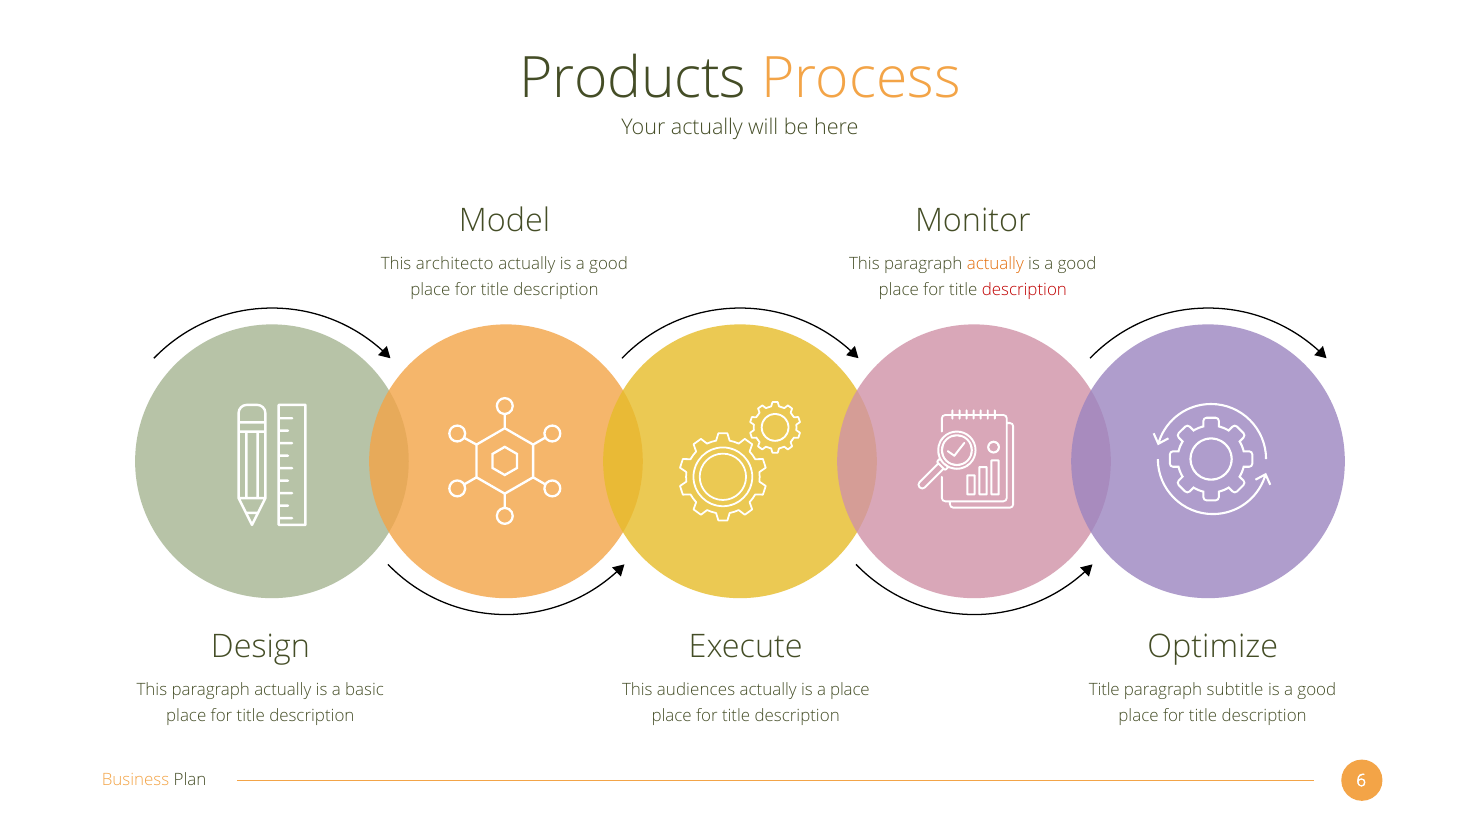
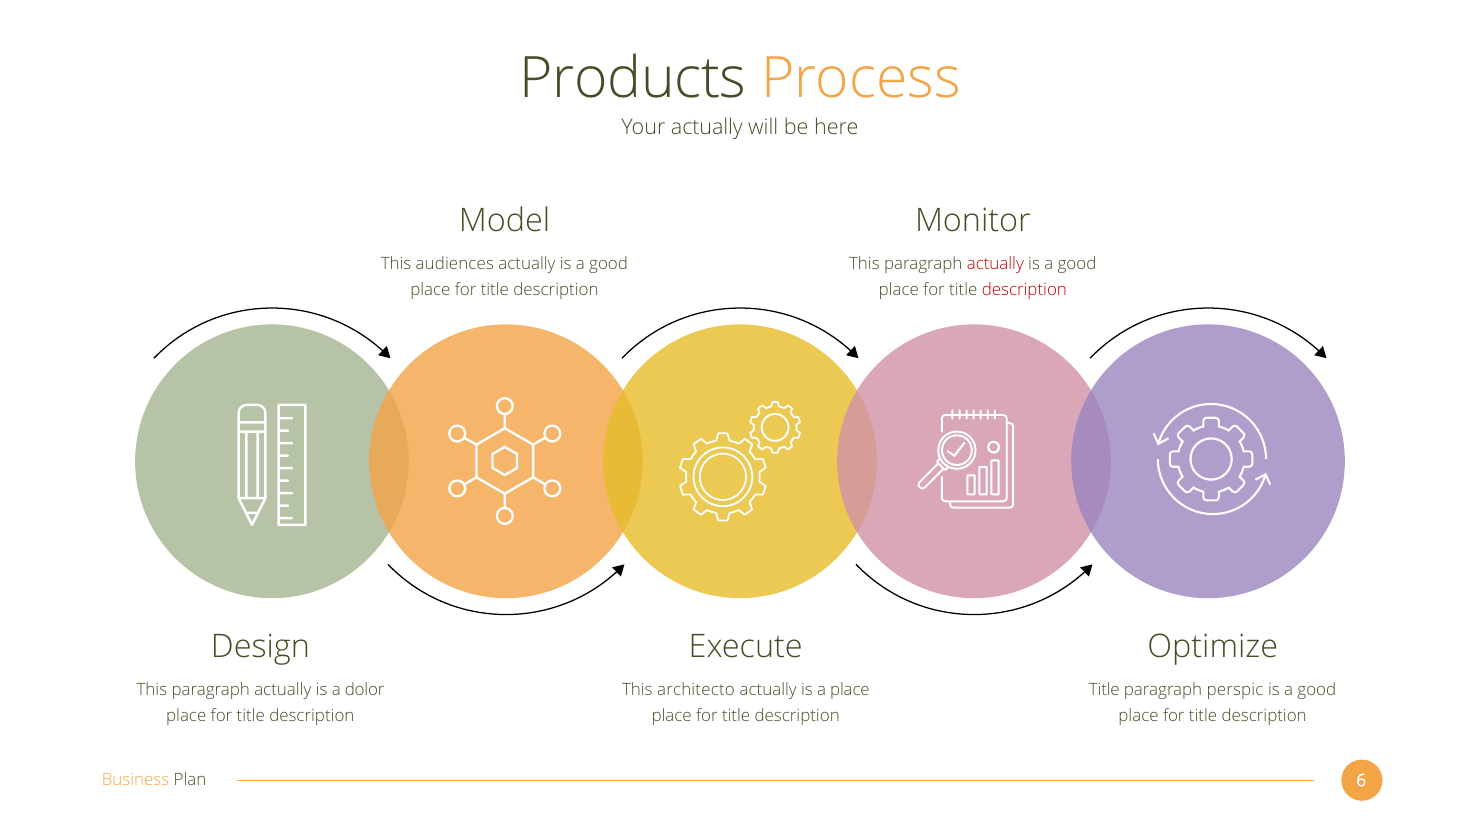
architecto: architecto -> audiences
actually at (995, 263) colour: orange -> red
basic: basic -> dolor
audiences: audiences -> architecto
subtitle: subtitle -> perspic
